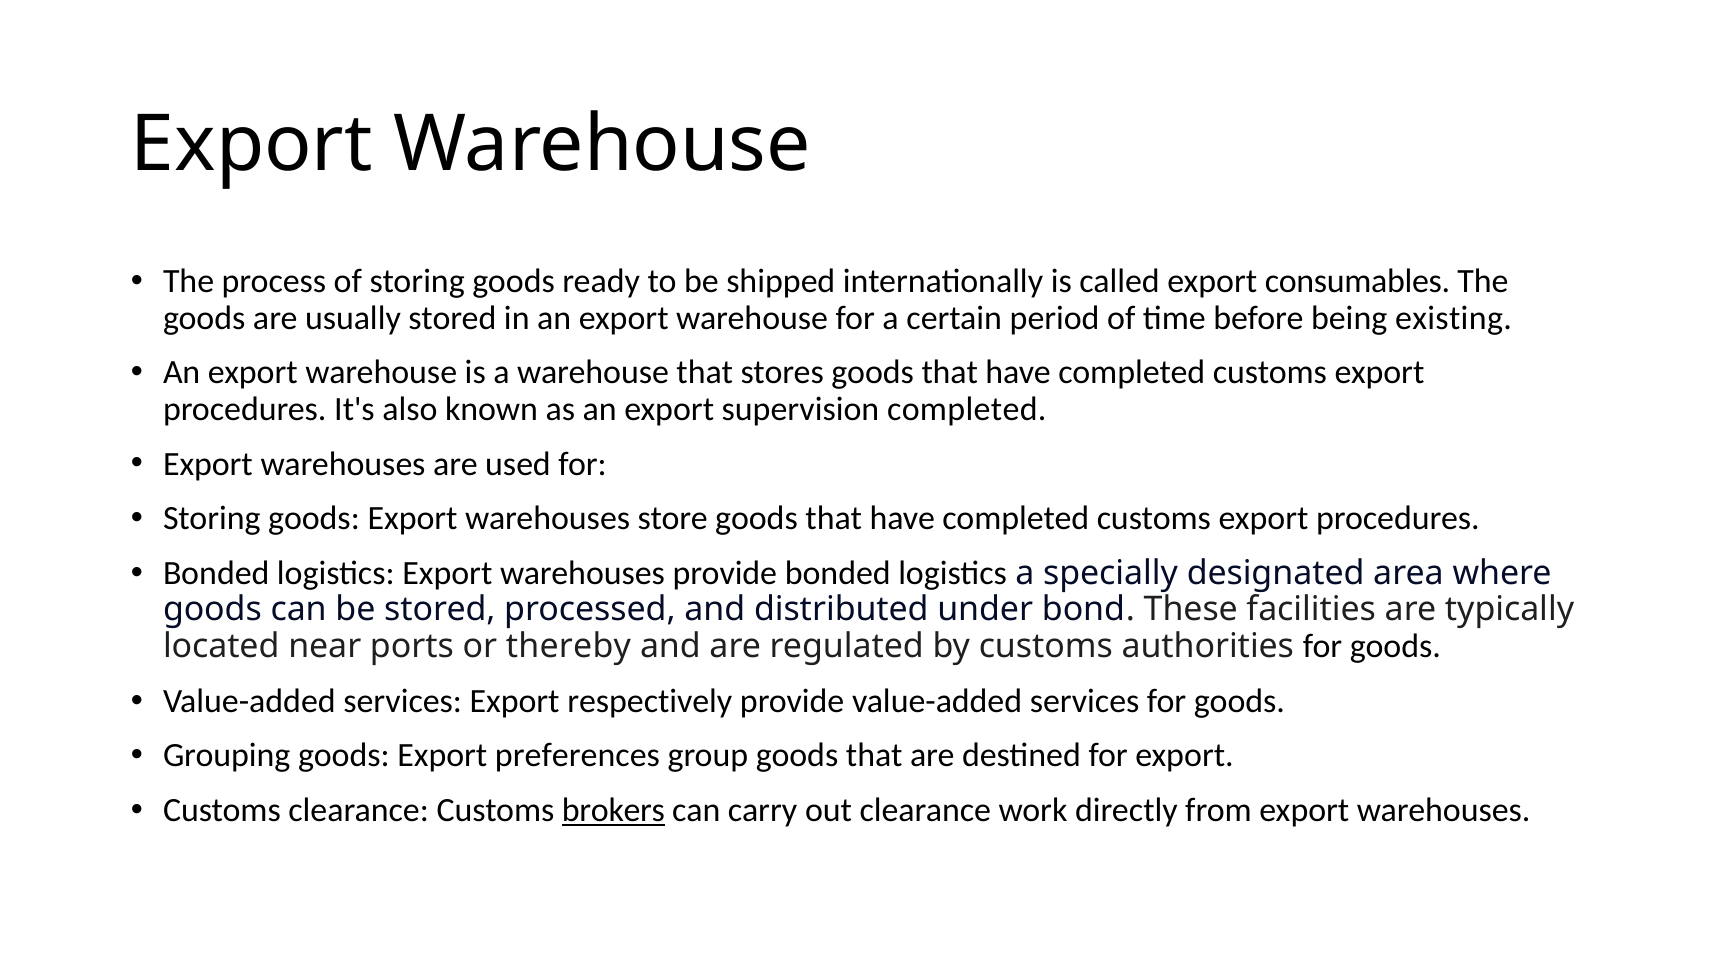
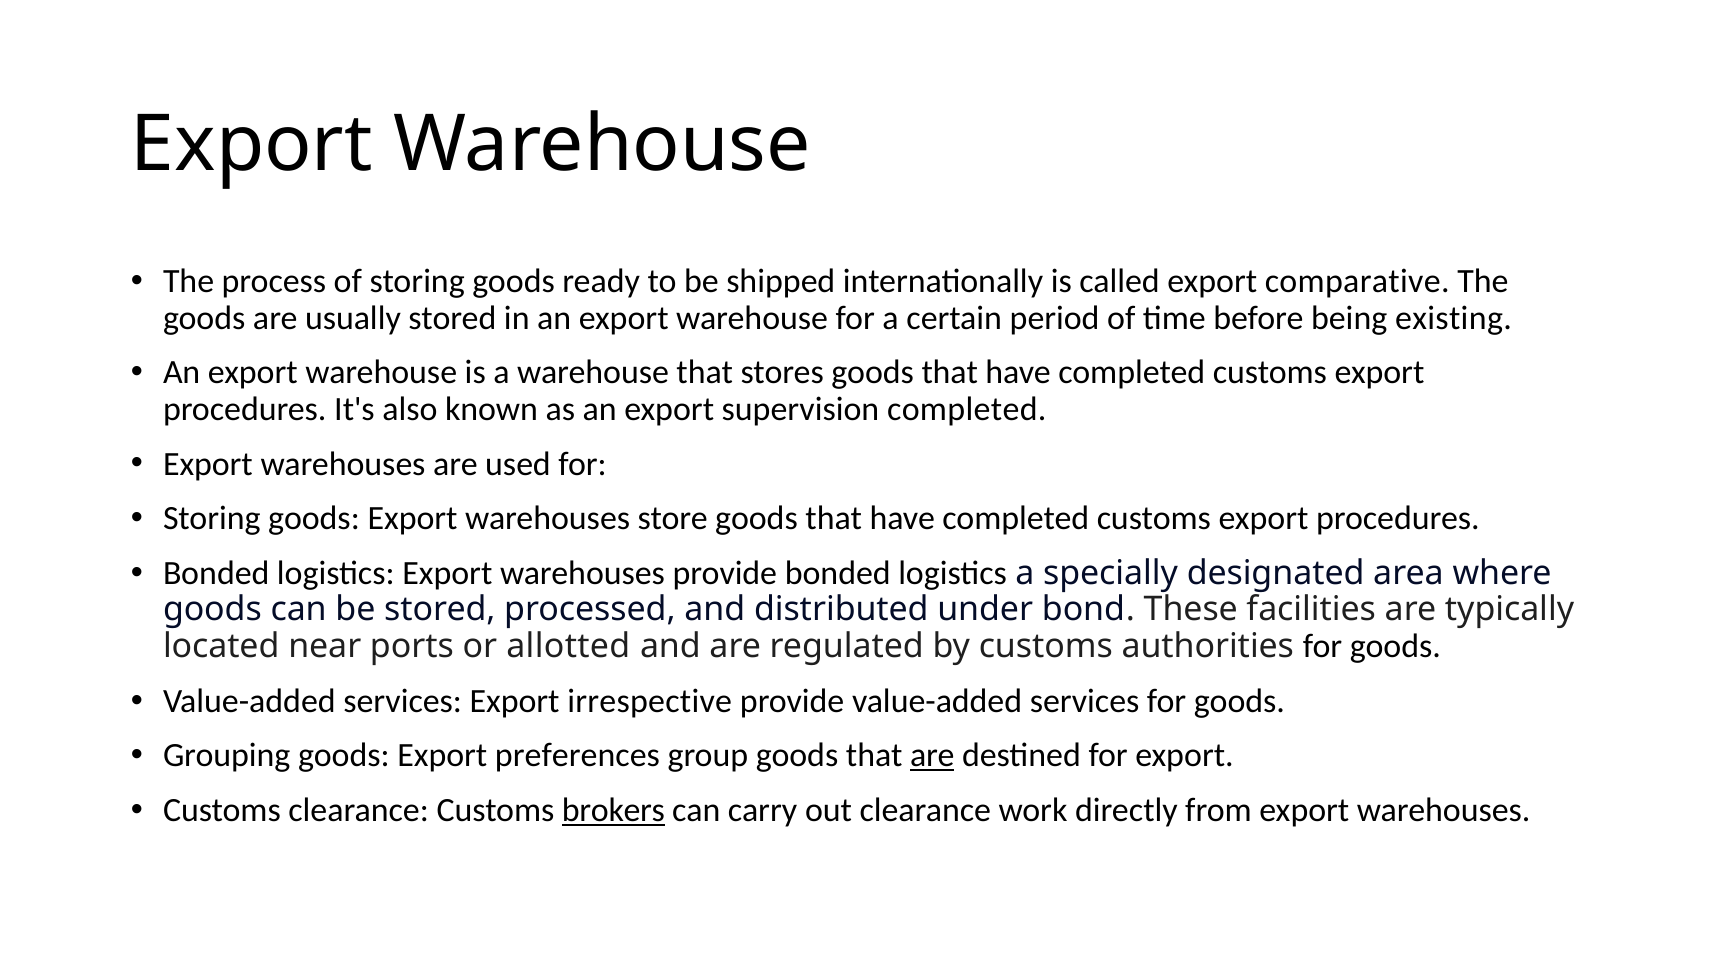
consumables: consumables -> comparative
thereby: thereby -> allotted
respectively: respectively -> irrespective
are at (932, 756) underline: none -> present
